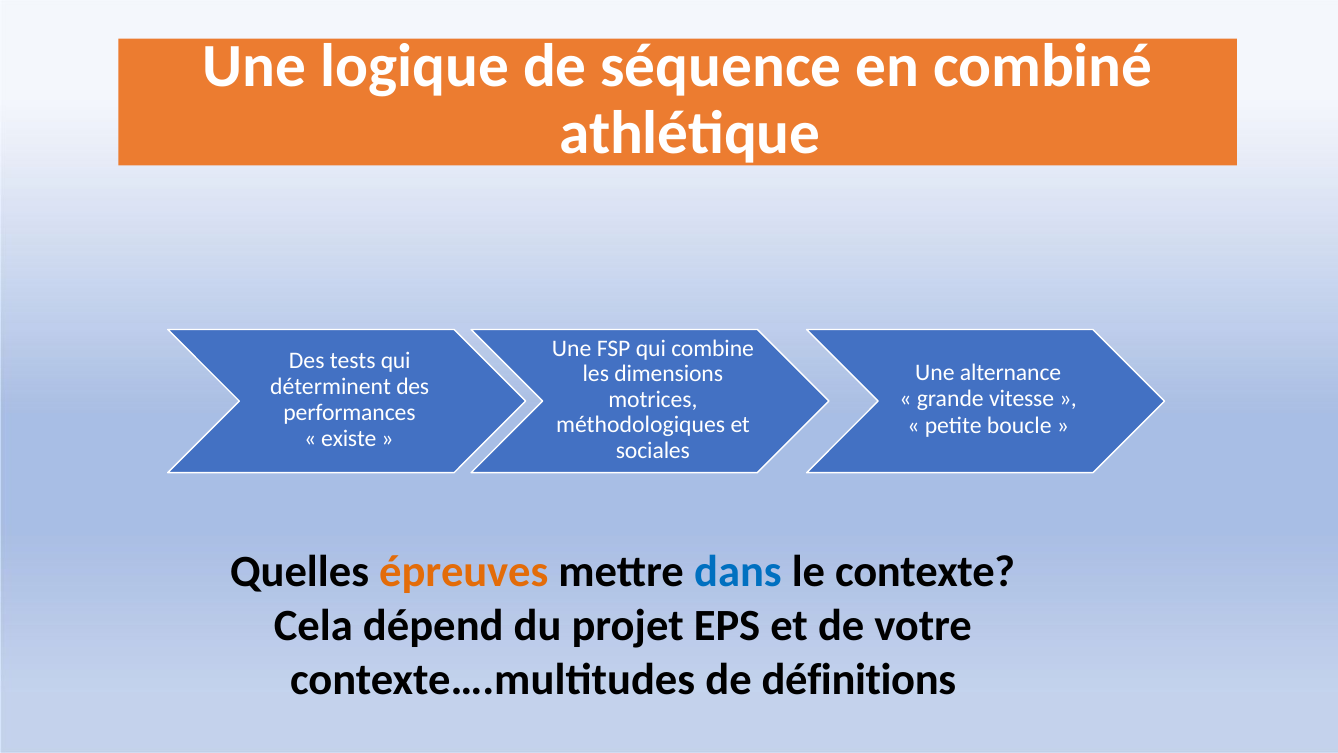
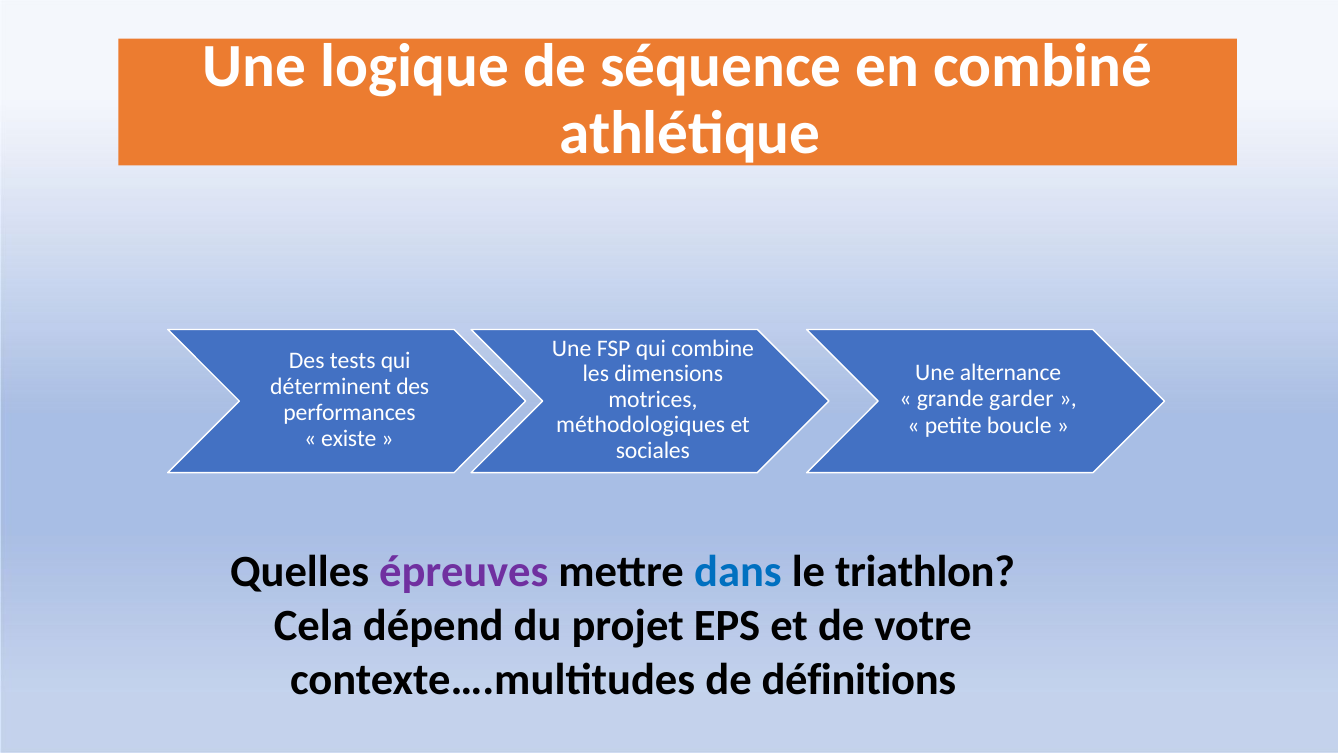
vitesse: vitesse -> garder
épreuves colour: orange -> purple
contexte: contexte -> triathlon
